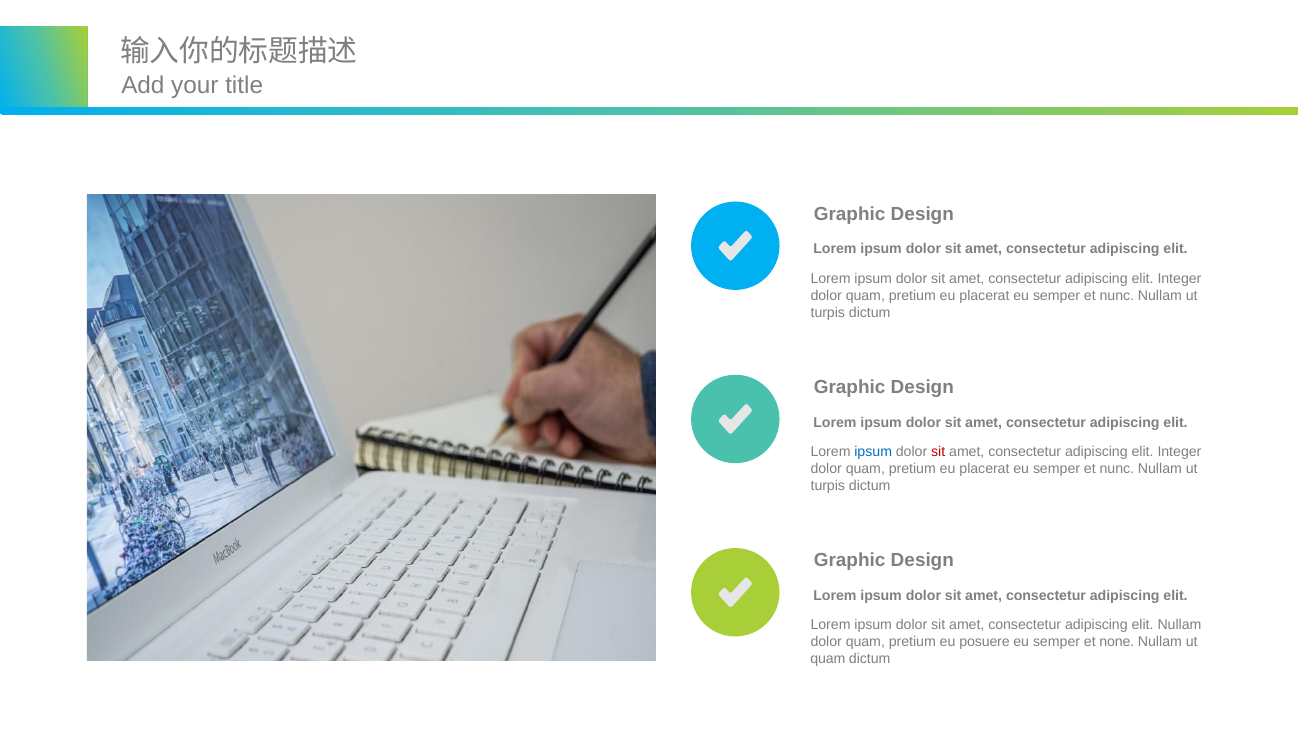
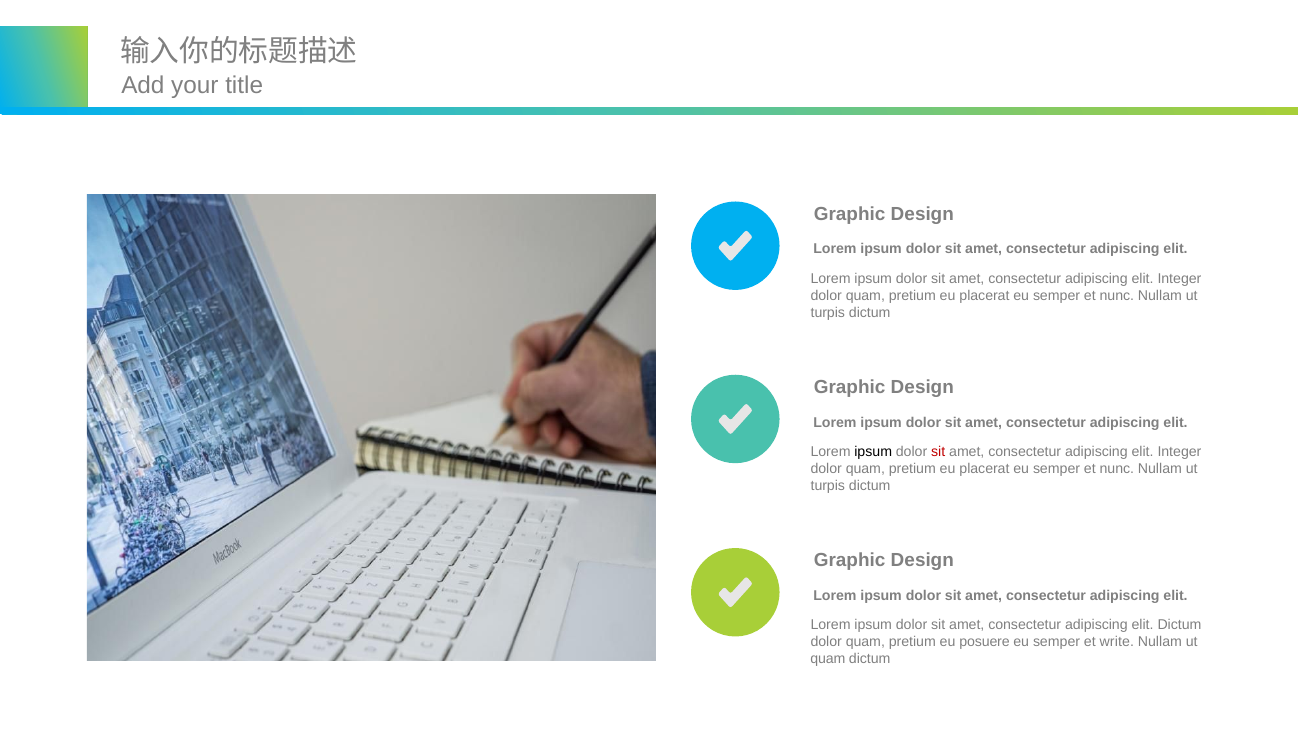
ipsum at (873, 452) colour: blue -> black
elit Nullam: Nullam -> Dictum
none: none -> write
